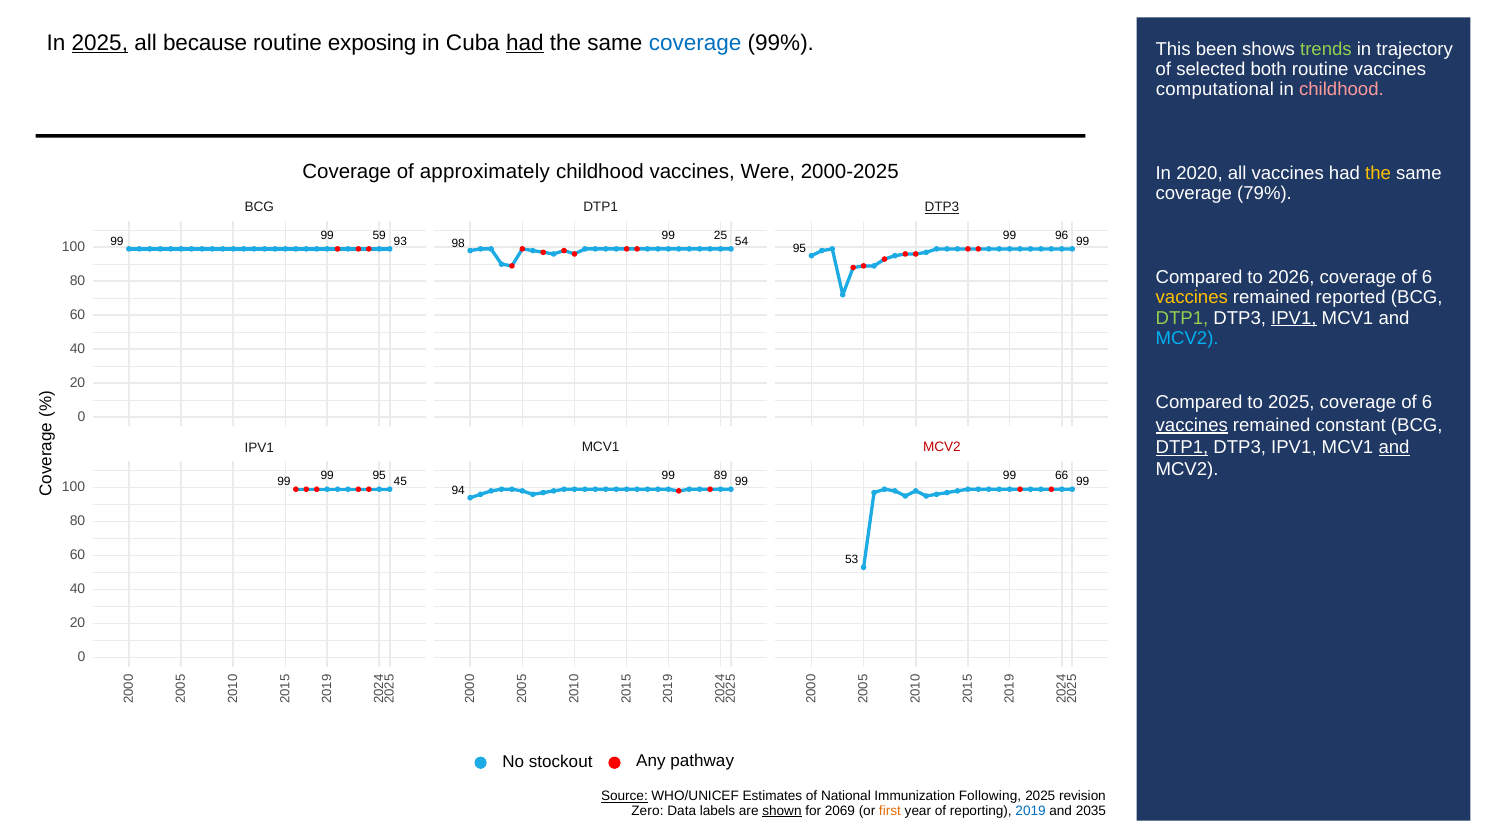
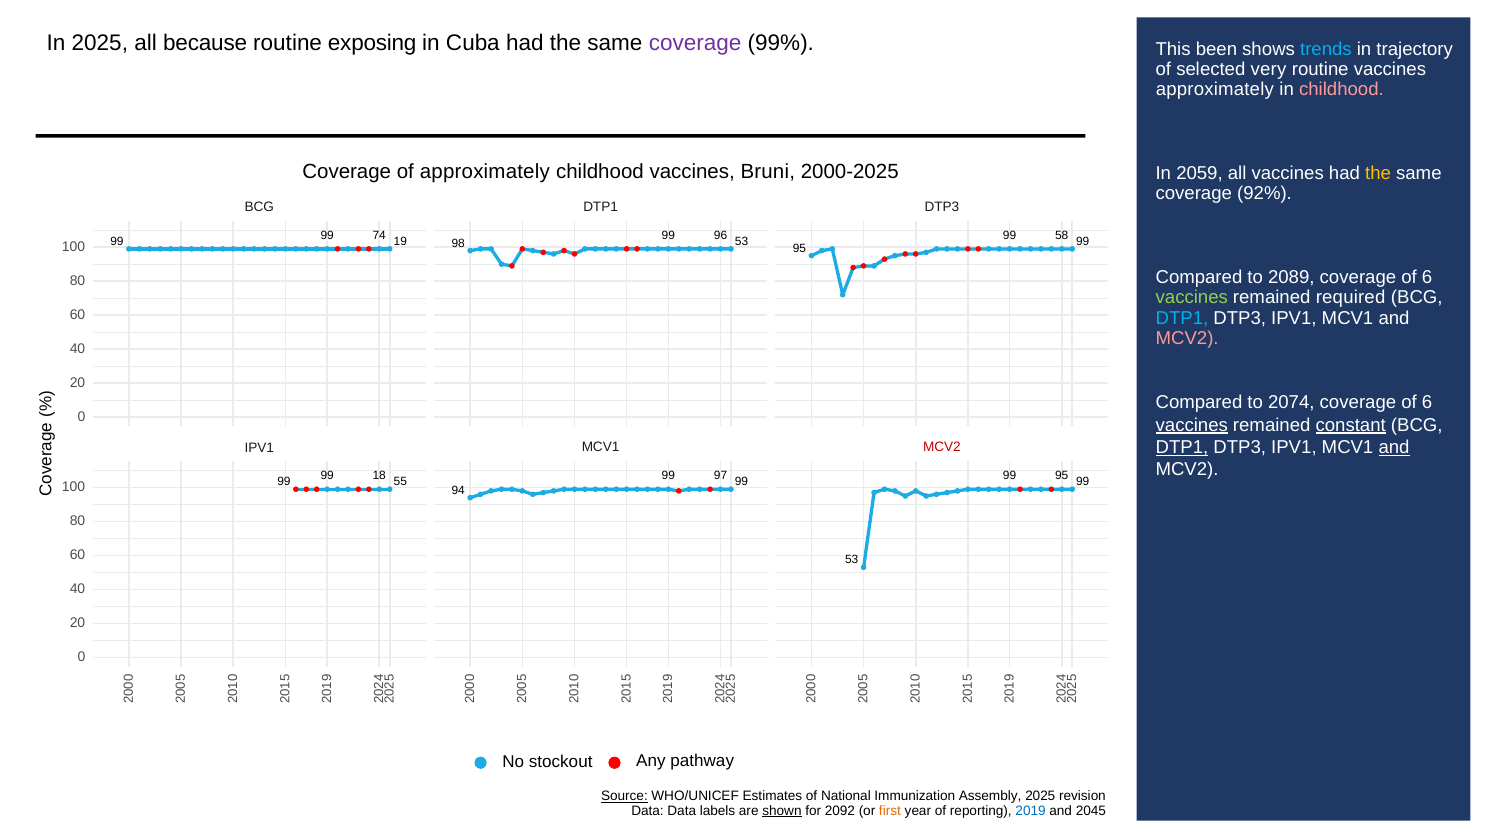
2025 at (100, 43) underline: present -> none
had at (525, 43) underline: present -> none
coverage at (695, 43) colour: blue -> purple
trends colour: light green -> light blue
both: both -> very
computational at (1215, 89): computational -> approximately
Were: Were -> Bruni
2020: 2020 -> 2059
79%: 79% -> 92%
DTP3 at (942, 207) underline: present -> none
59: 59 -> 74
25: 25 -> 96
96: 96 -> 58
93: 93 -> 19
98 54: 54 -> 53
2026: 2026 -> 2089
vaccines at (1192, 298) colour: yellow -> light green
reported: reported -> required
DTP1 at (1182, 318) colour: light green -> light blue
IPV1 at (1294, 318) underline: present -> none
MCV2 at (1187, 338) colour: light blue -> pink
to 2025: 2025 -> 2074
constant underline: none -> present
99 95: 95 -> 18
89: 89 -> 97
99 66: 66 -> 95
45: 45 -> 55
Following: Following -> Assembly
Zero at (647, 810): Zero -> Data
2069: 2069 -> 2092
2035: 2035 -> 2045
